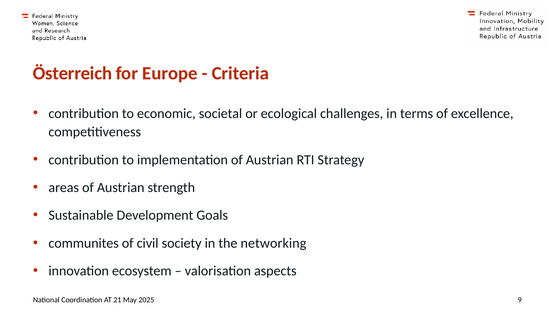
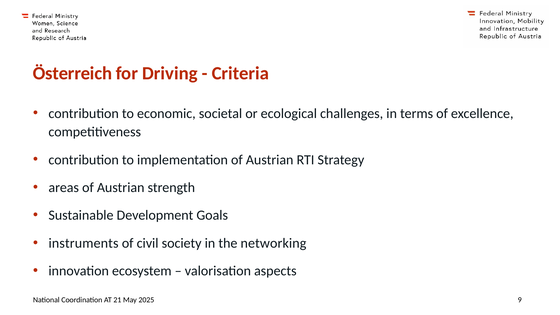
Europe: Europe -> Driving
communites: communites -> instruments
